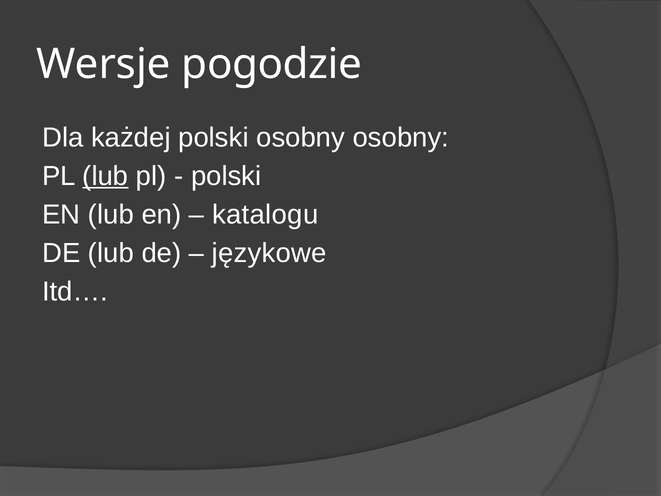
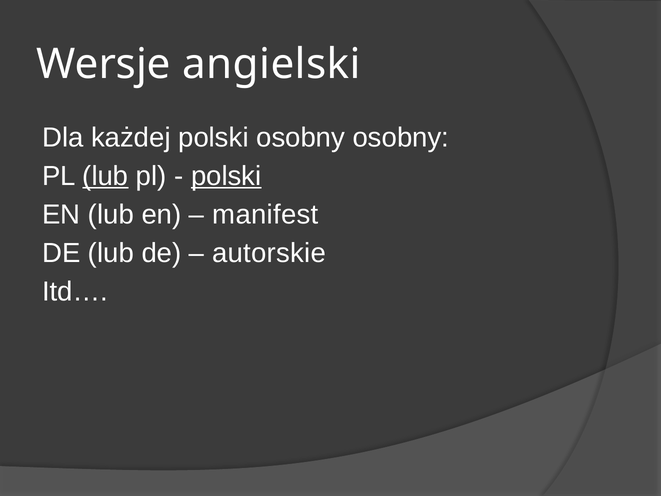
pogodzie: pogodzie -> angielski
polski at (226, 176) underline: none -> present
katalogu: katalogu -> manifest
językowe: językowe -> autorskie
